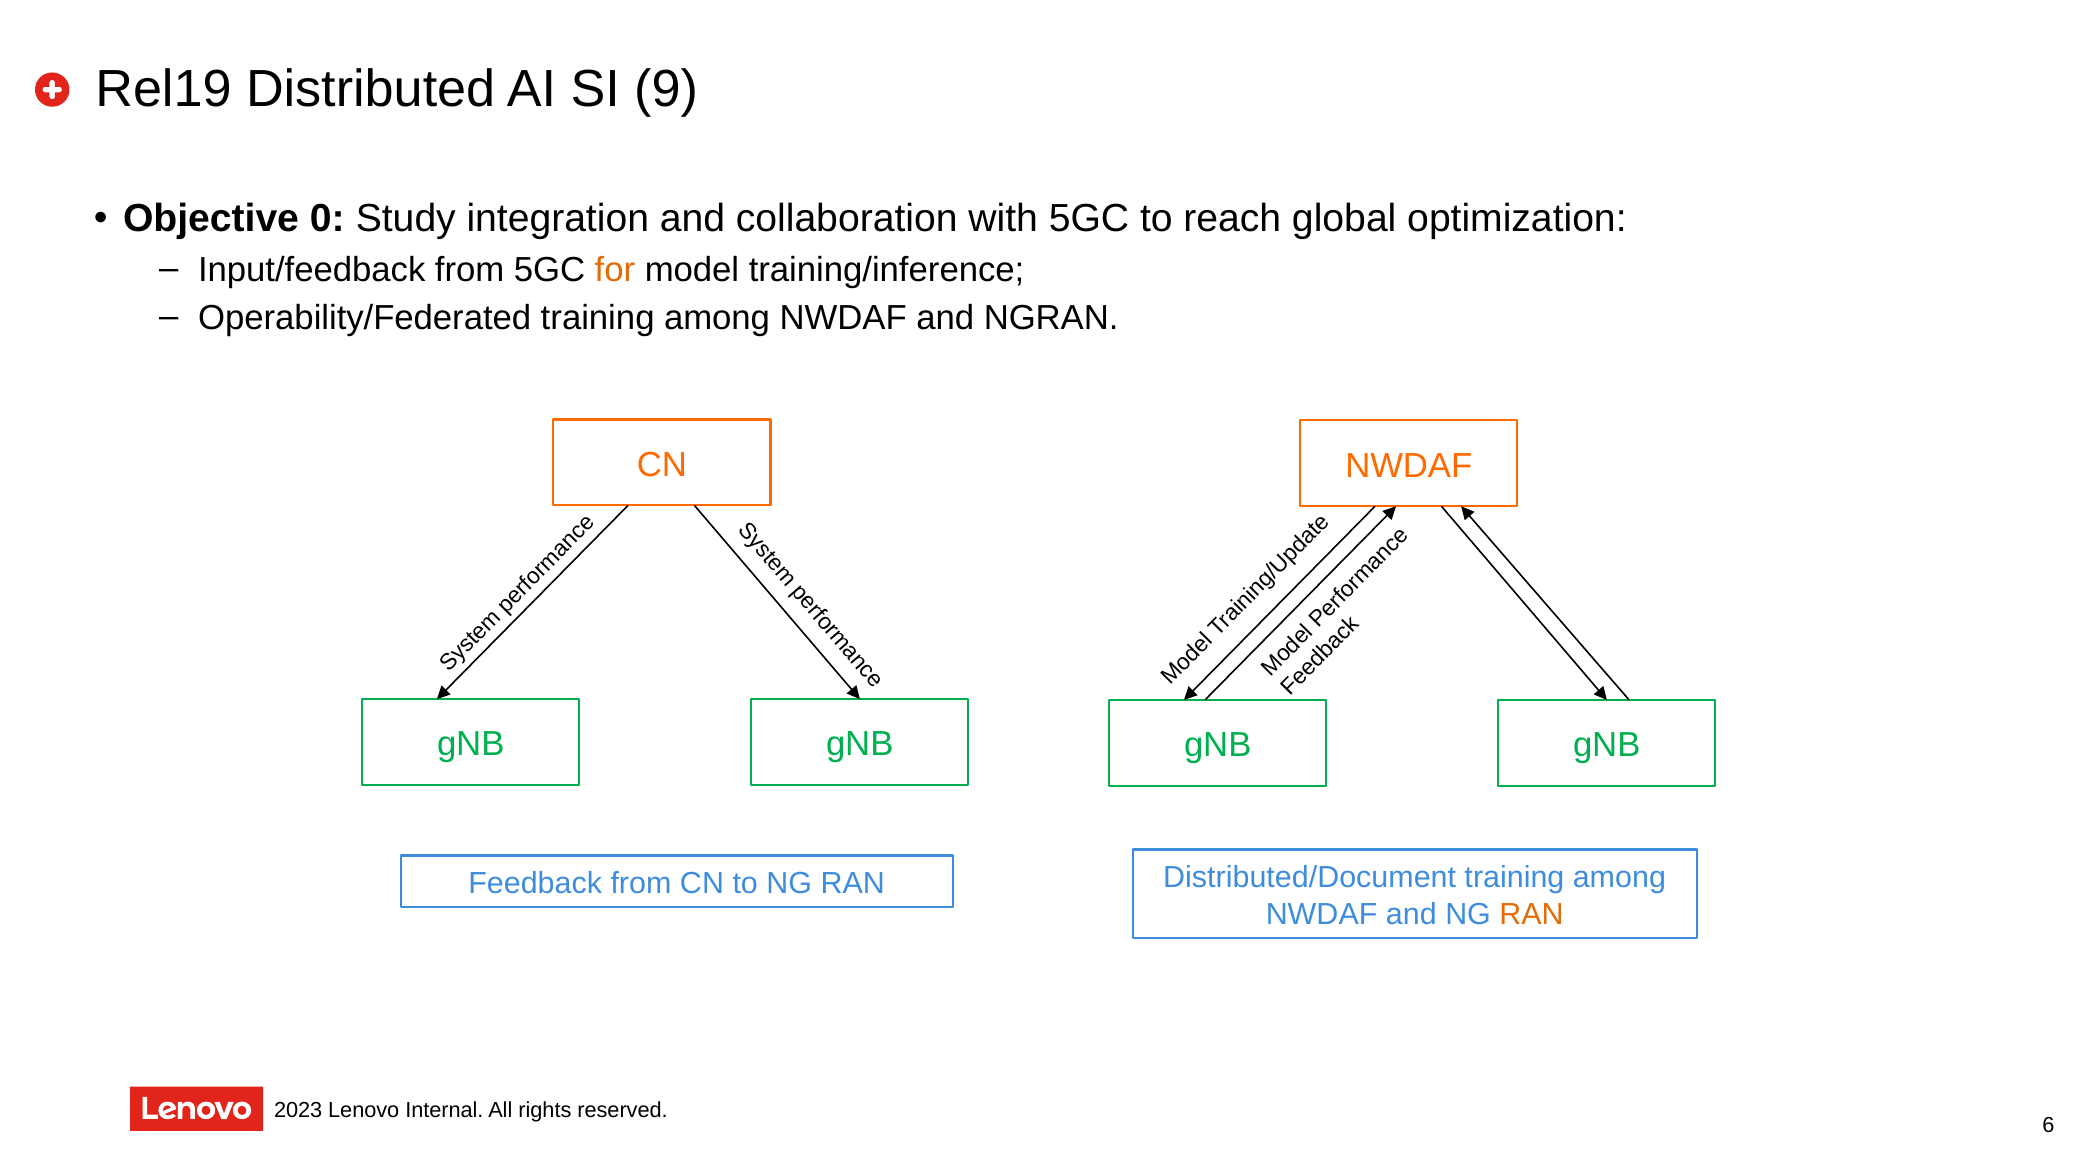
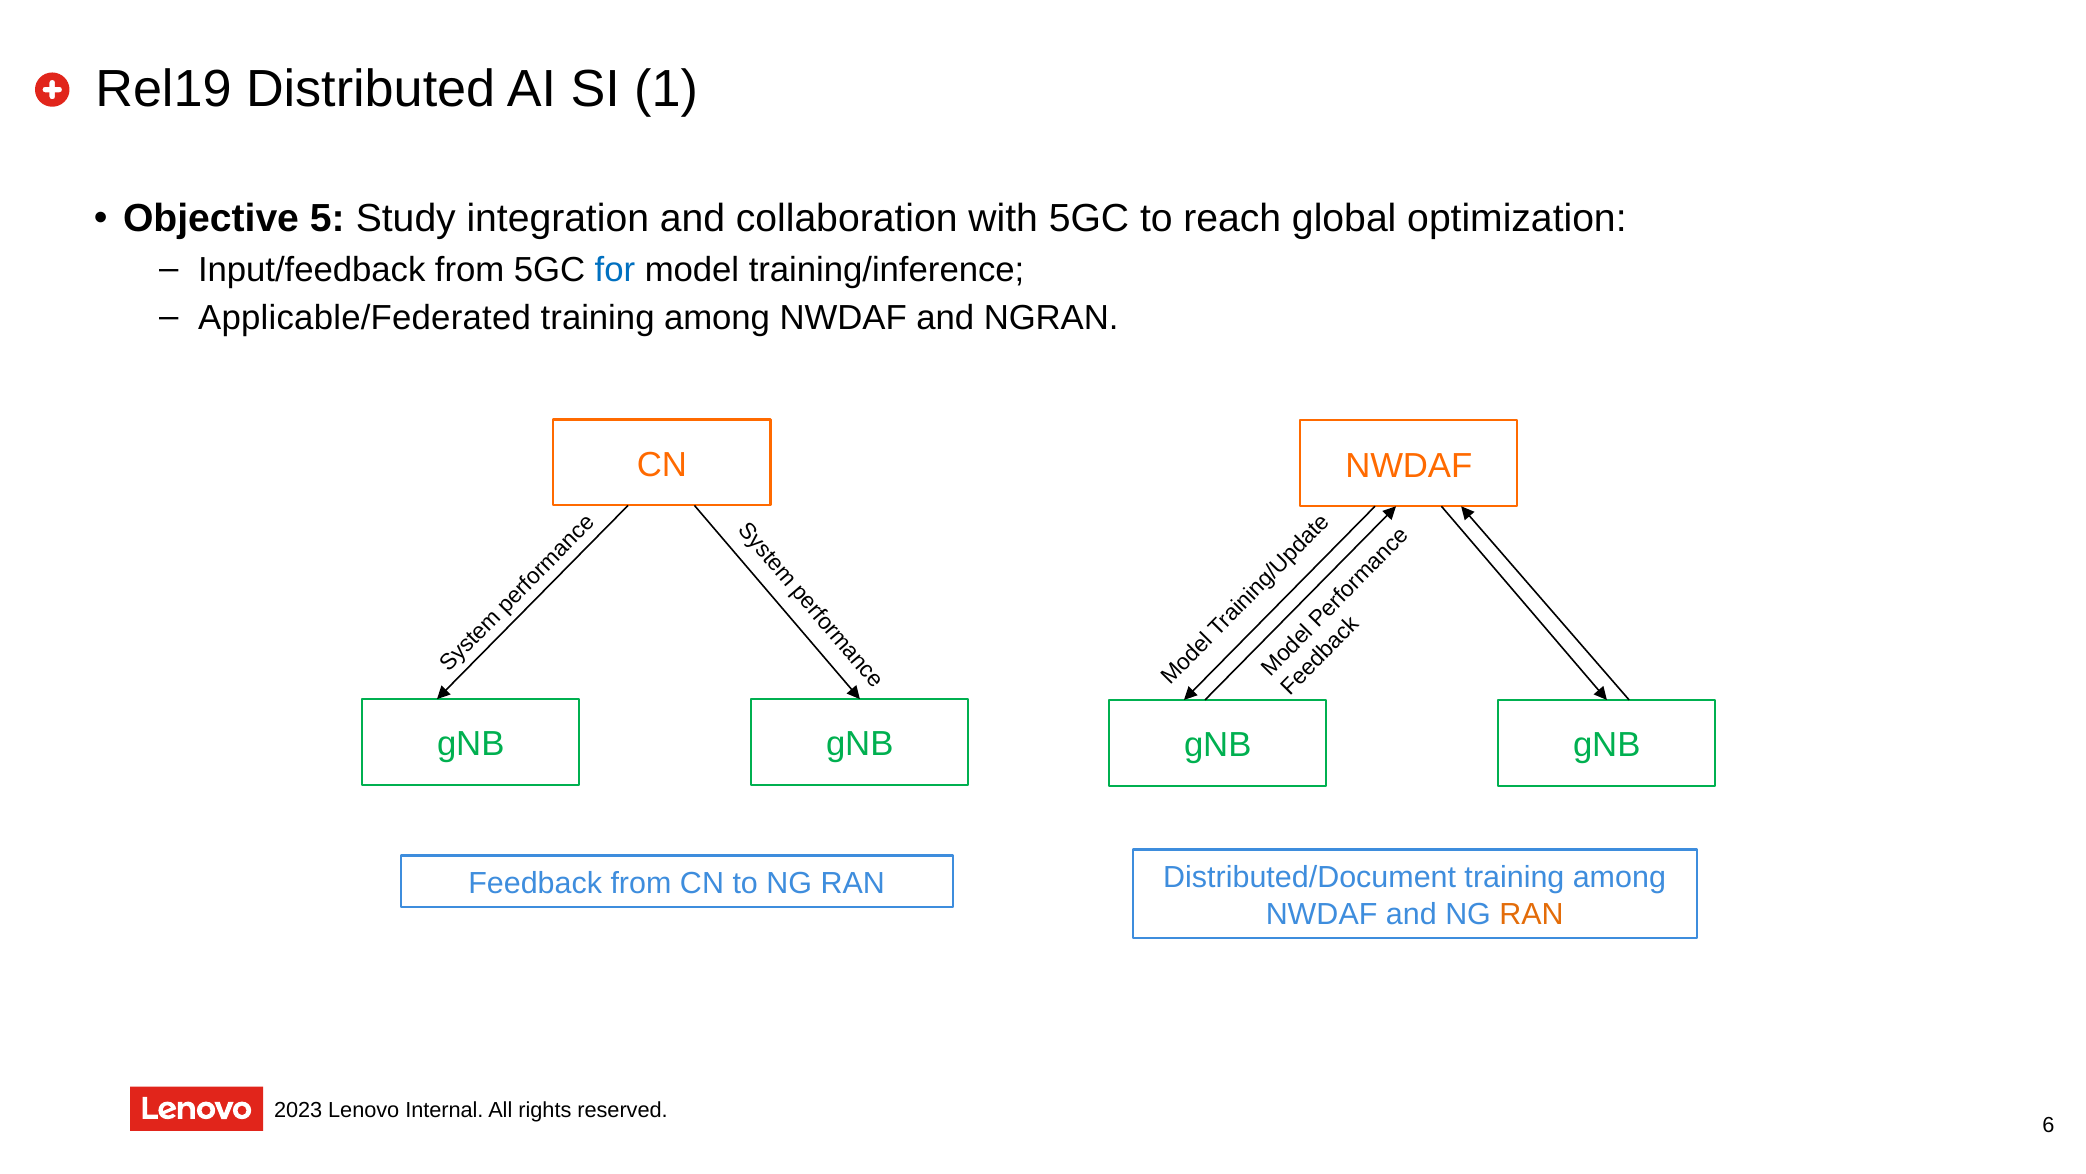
9: 9 -> 1
0: 0 -> 5
for colour: orange -> blue
Operability/Federated: Operability/Federated -> Applicable/Federated
